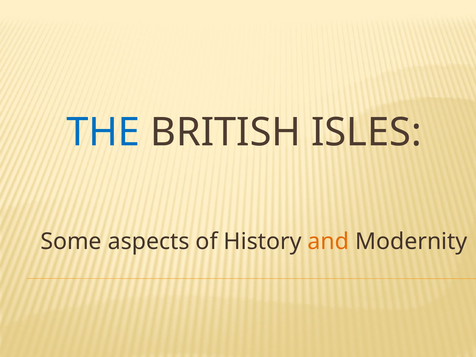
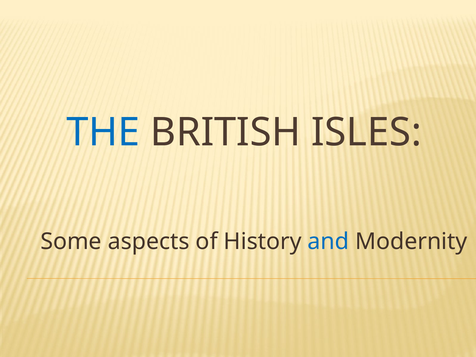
and colour: orange -> blue
